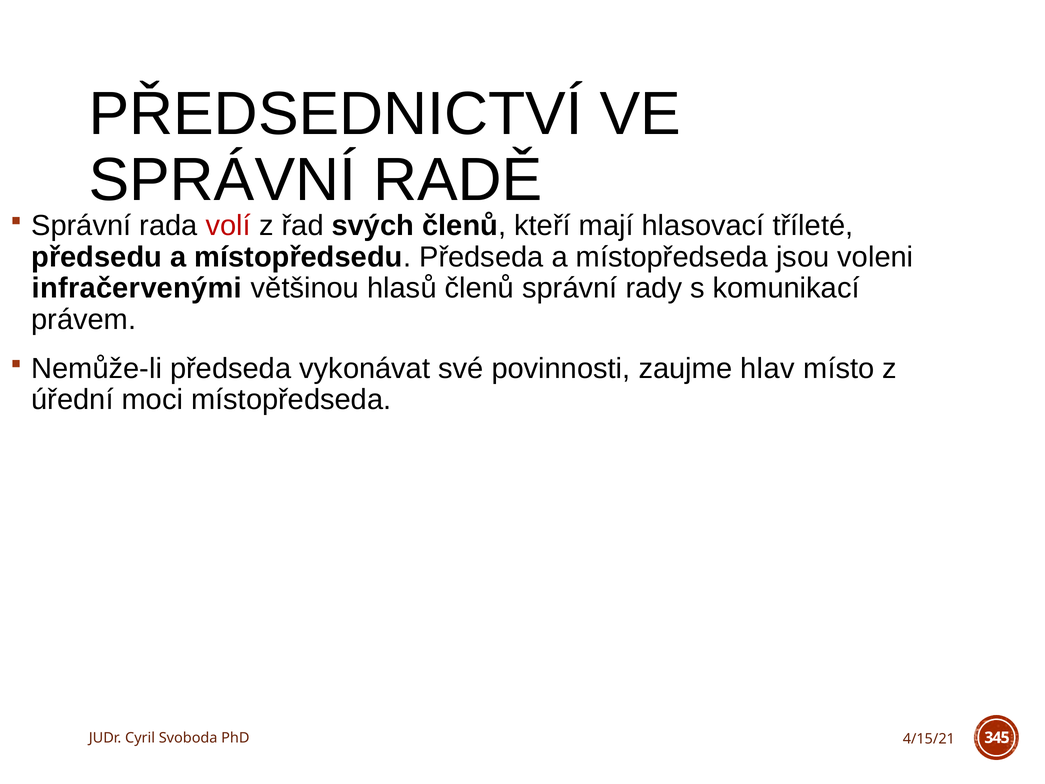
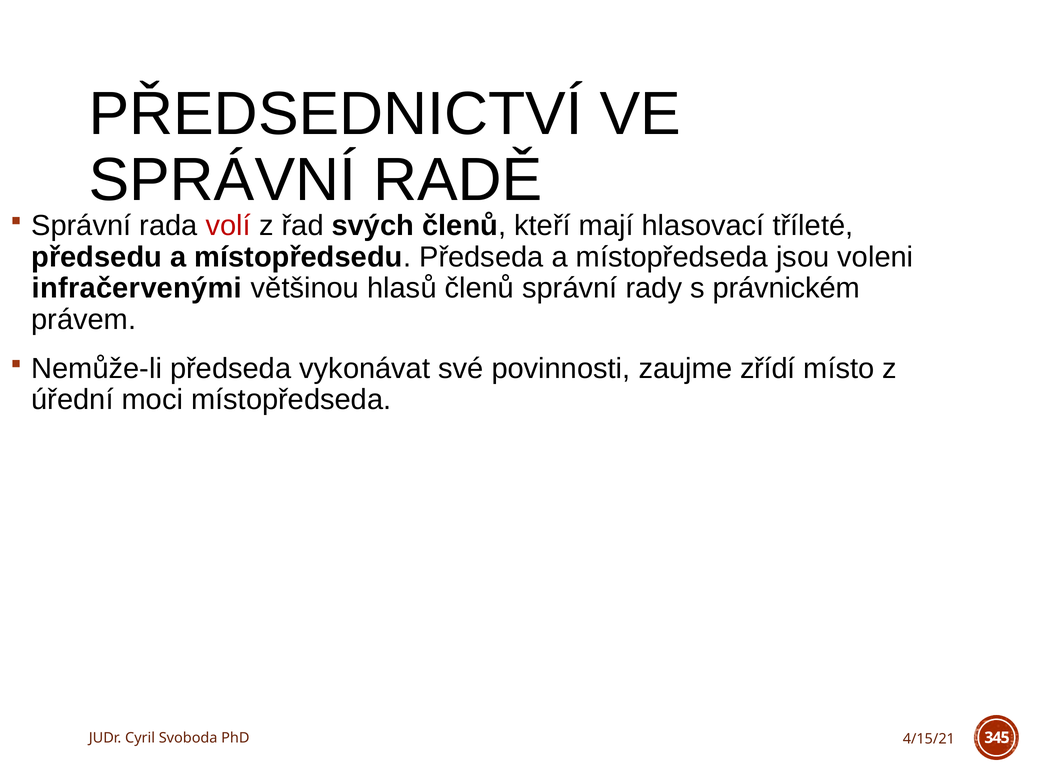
komunikací: komunikací -> právnickém
hlav: hlav -> zřídí
